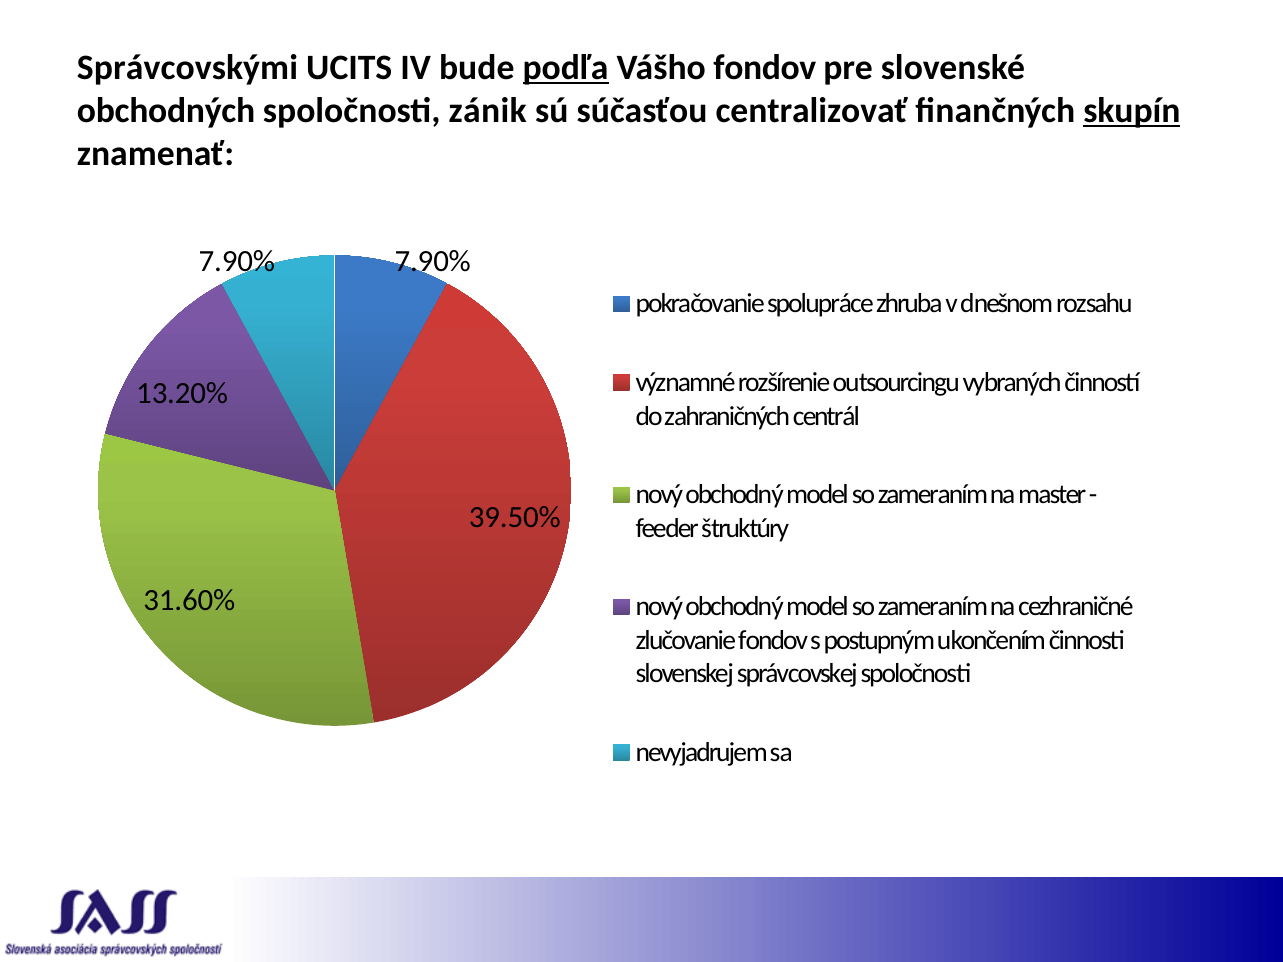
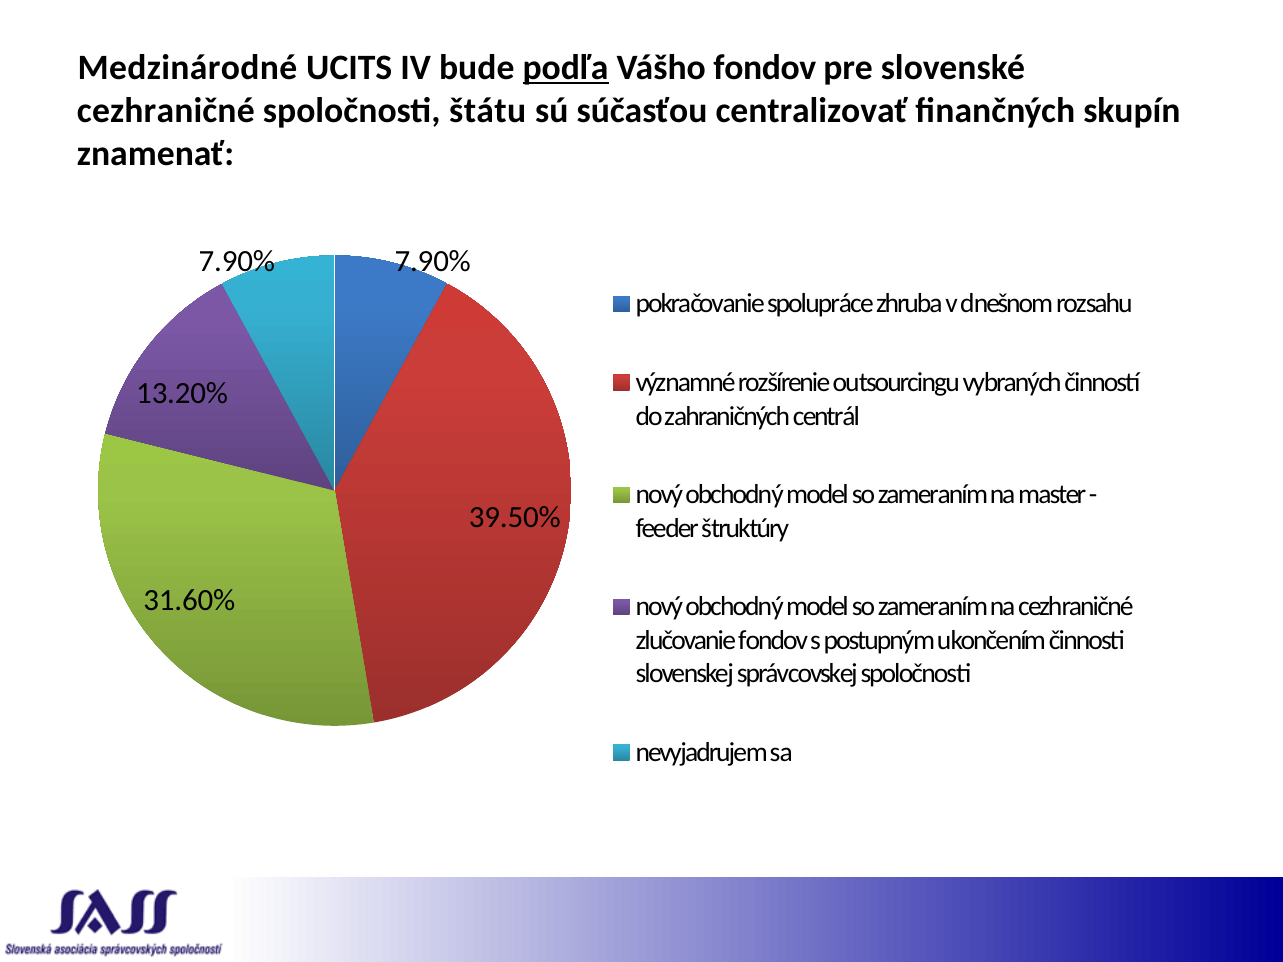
Správcovskými: Správcovskými -> Medzinárodné
obchodných at (166, 111): obchodných -> cezhraničné
zánik: zánik -> štátu
skupín underline: present -> none
